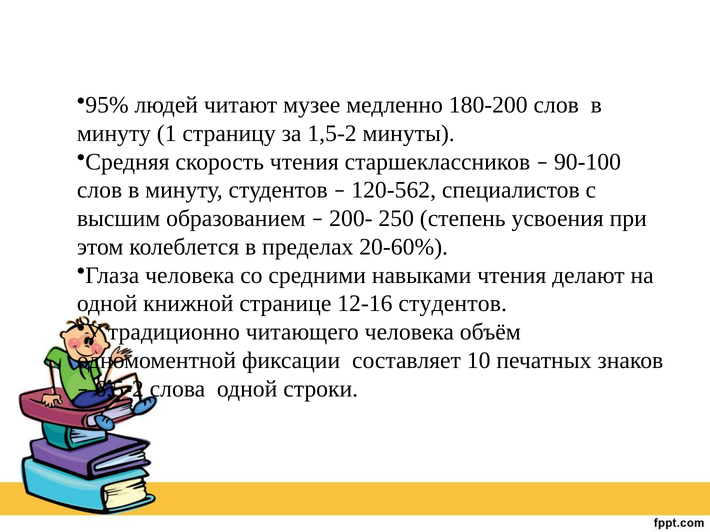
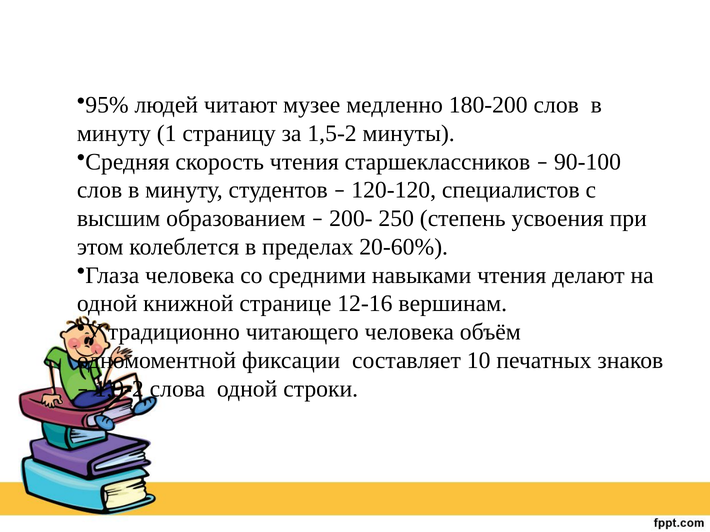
120-562: 120-562 -> 120-120
12-16 студентов: студентов -> вершинам
6,5-2: 6,5-2 -> 1,9-2
